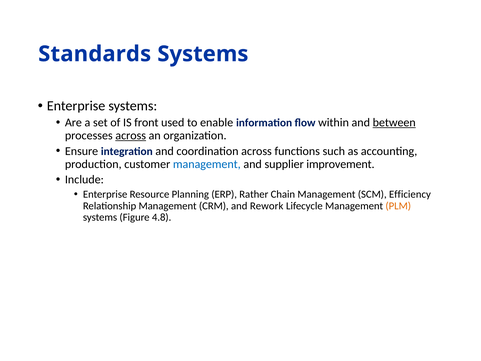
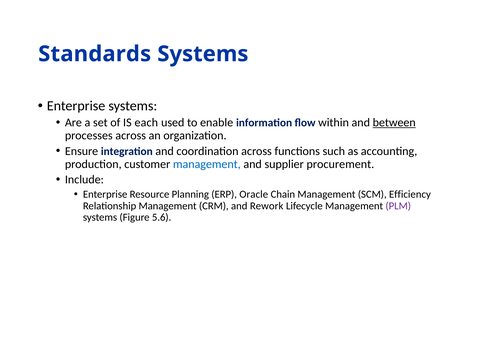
front: front -> each
across at (131, 136) underline: present -> none
improvement: improvement -> procurement
Rather: Rather -> Oracle
PLM colour: orange -> purple
4.8: 4.8 -> 5.6
